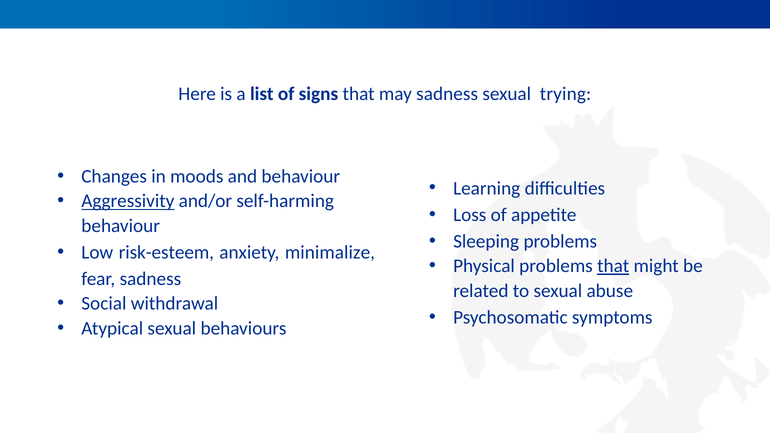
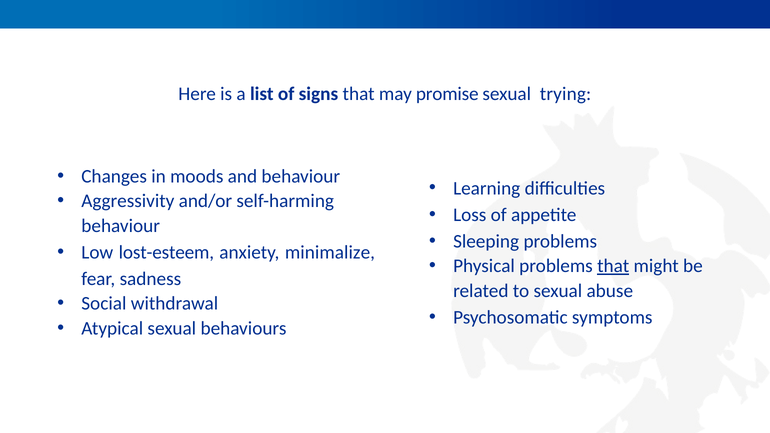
may sadness: sadness -> promise
Aggressivity underline: present -> none
risk-esteem: risk-esteem -> lost-esteem
